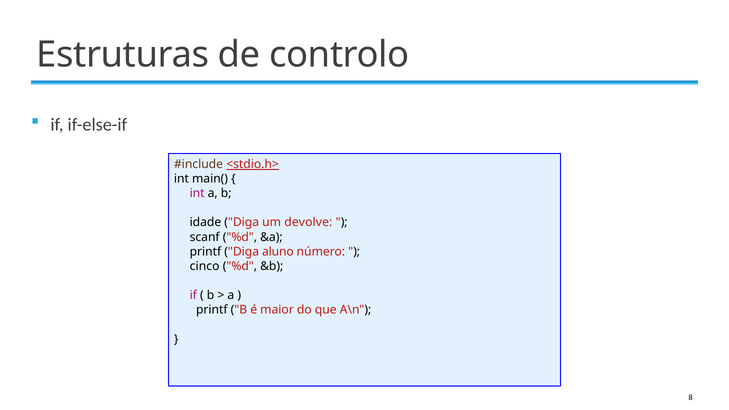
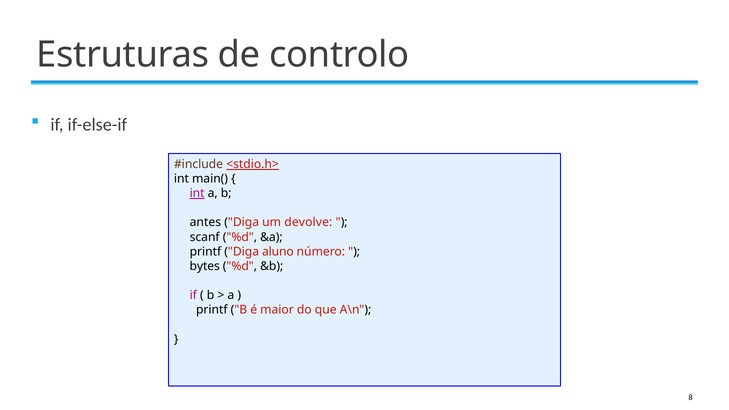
int at (197, 193) underline: none -> present
idade: idade -> antes
cinco: cinco -> bytes
